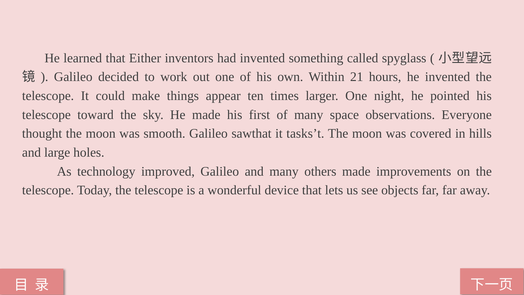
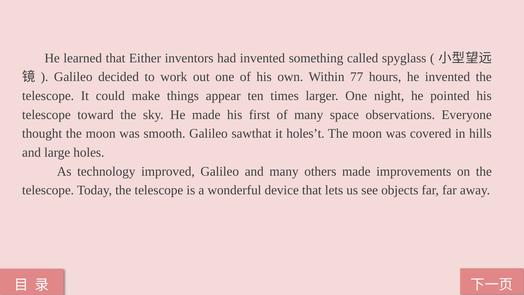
21: 21 -> 77
tasks’t: tasks’t -> holes’t
